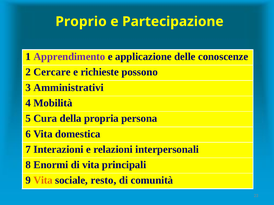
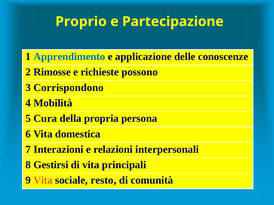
Apprendimento colour: purple -> blue
Cercare: Cercare -> Rimosse
Amministrativi: Amministrativi -> Corrispondono
Enormi: Enormi -> Gestirsi
